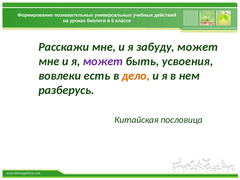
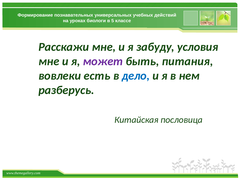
забуду может: может -> условия
усвоения: усвоения -> питания
дело colour: orange -> blue
